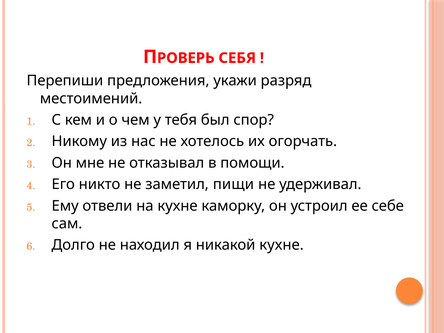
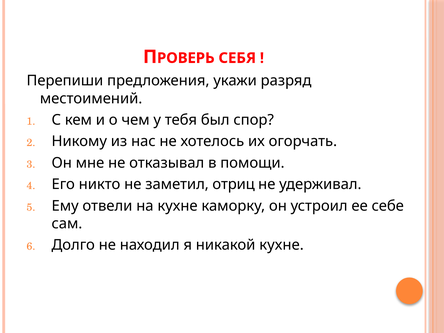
пищи: пищи -> отриц
